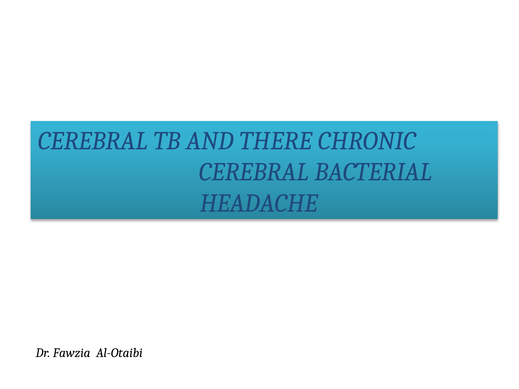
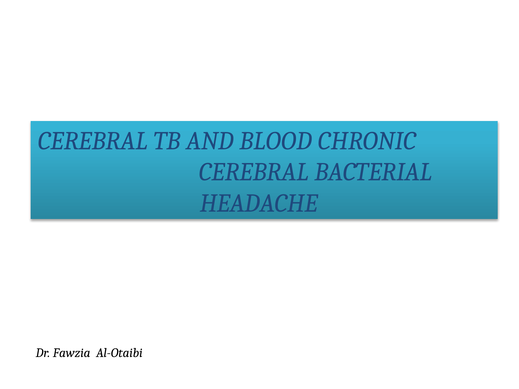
THERE: THERE -> BLOOD
